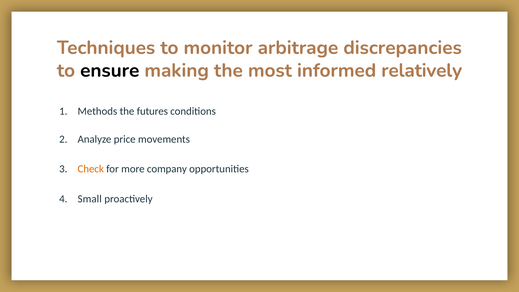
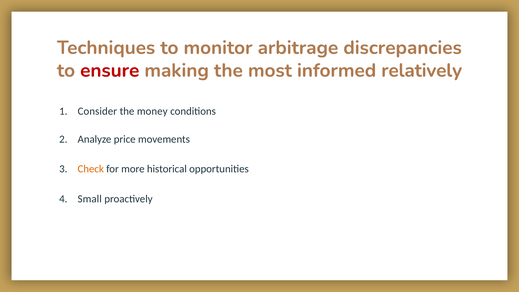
ensure colour: black -> red
Methods: Methods -> Consider
futures: futures -> money
company: company -> historical
